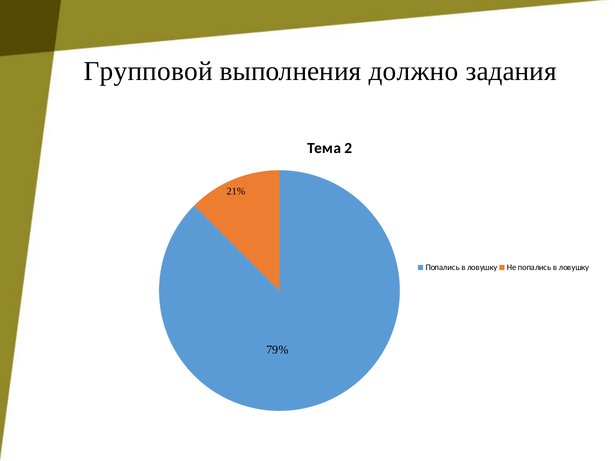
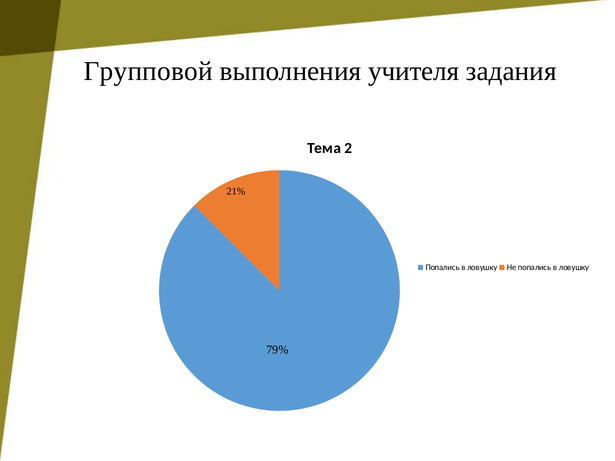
должно: должно -> учителя
